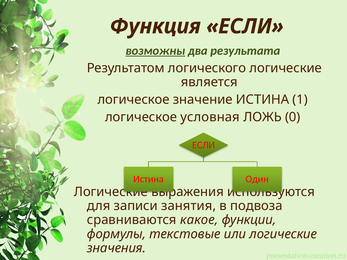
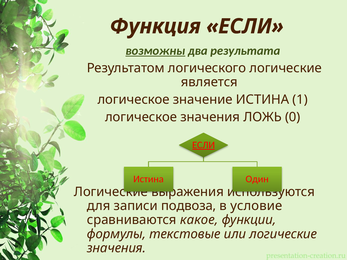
логическое условная: условная -> значения
ЕСЛИ at (204, 145) underline: none -> present
занятия: занятия -> подвоза
подвоза: подвоза -> условие
